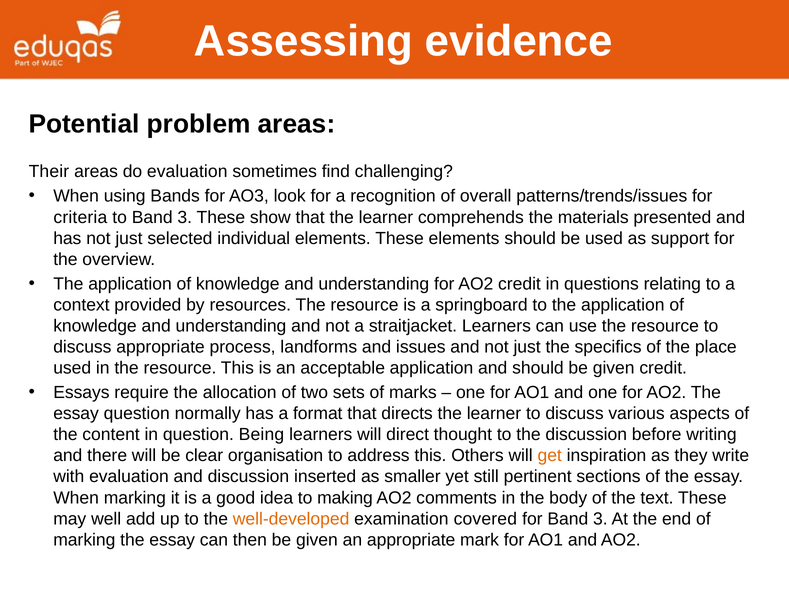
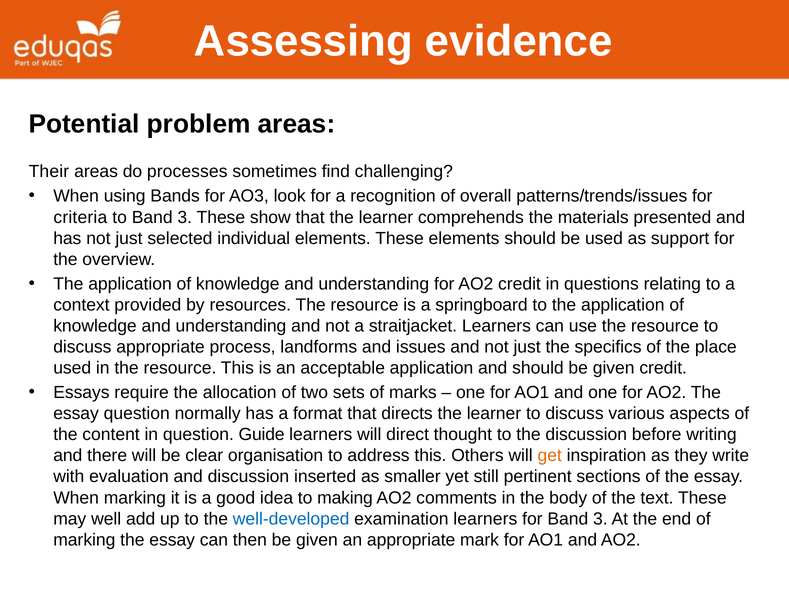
do evaluation: evaluation -> processes
Being: Being -> Guide
well-developed colour: orange -> blue
examination covered: covered -> learners
